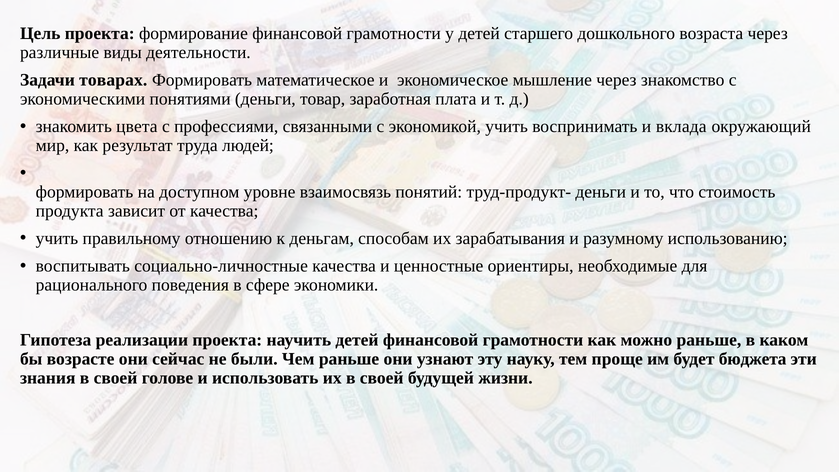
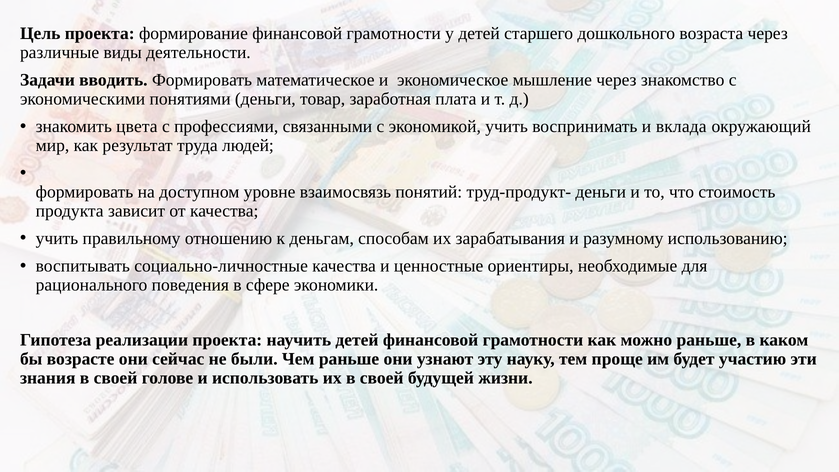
товарах: товарах -> вводить
бюджета: бюджета -> участию
